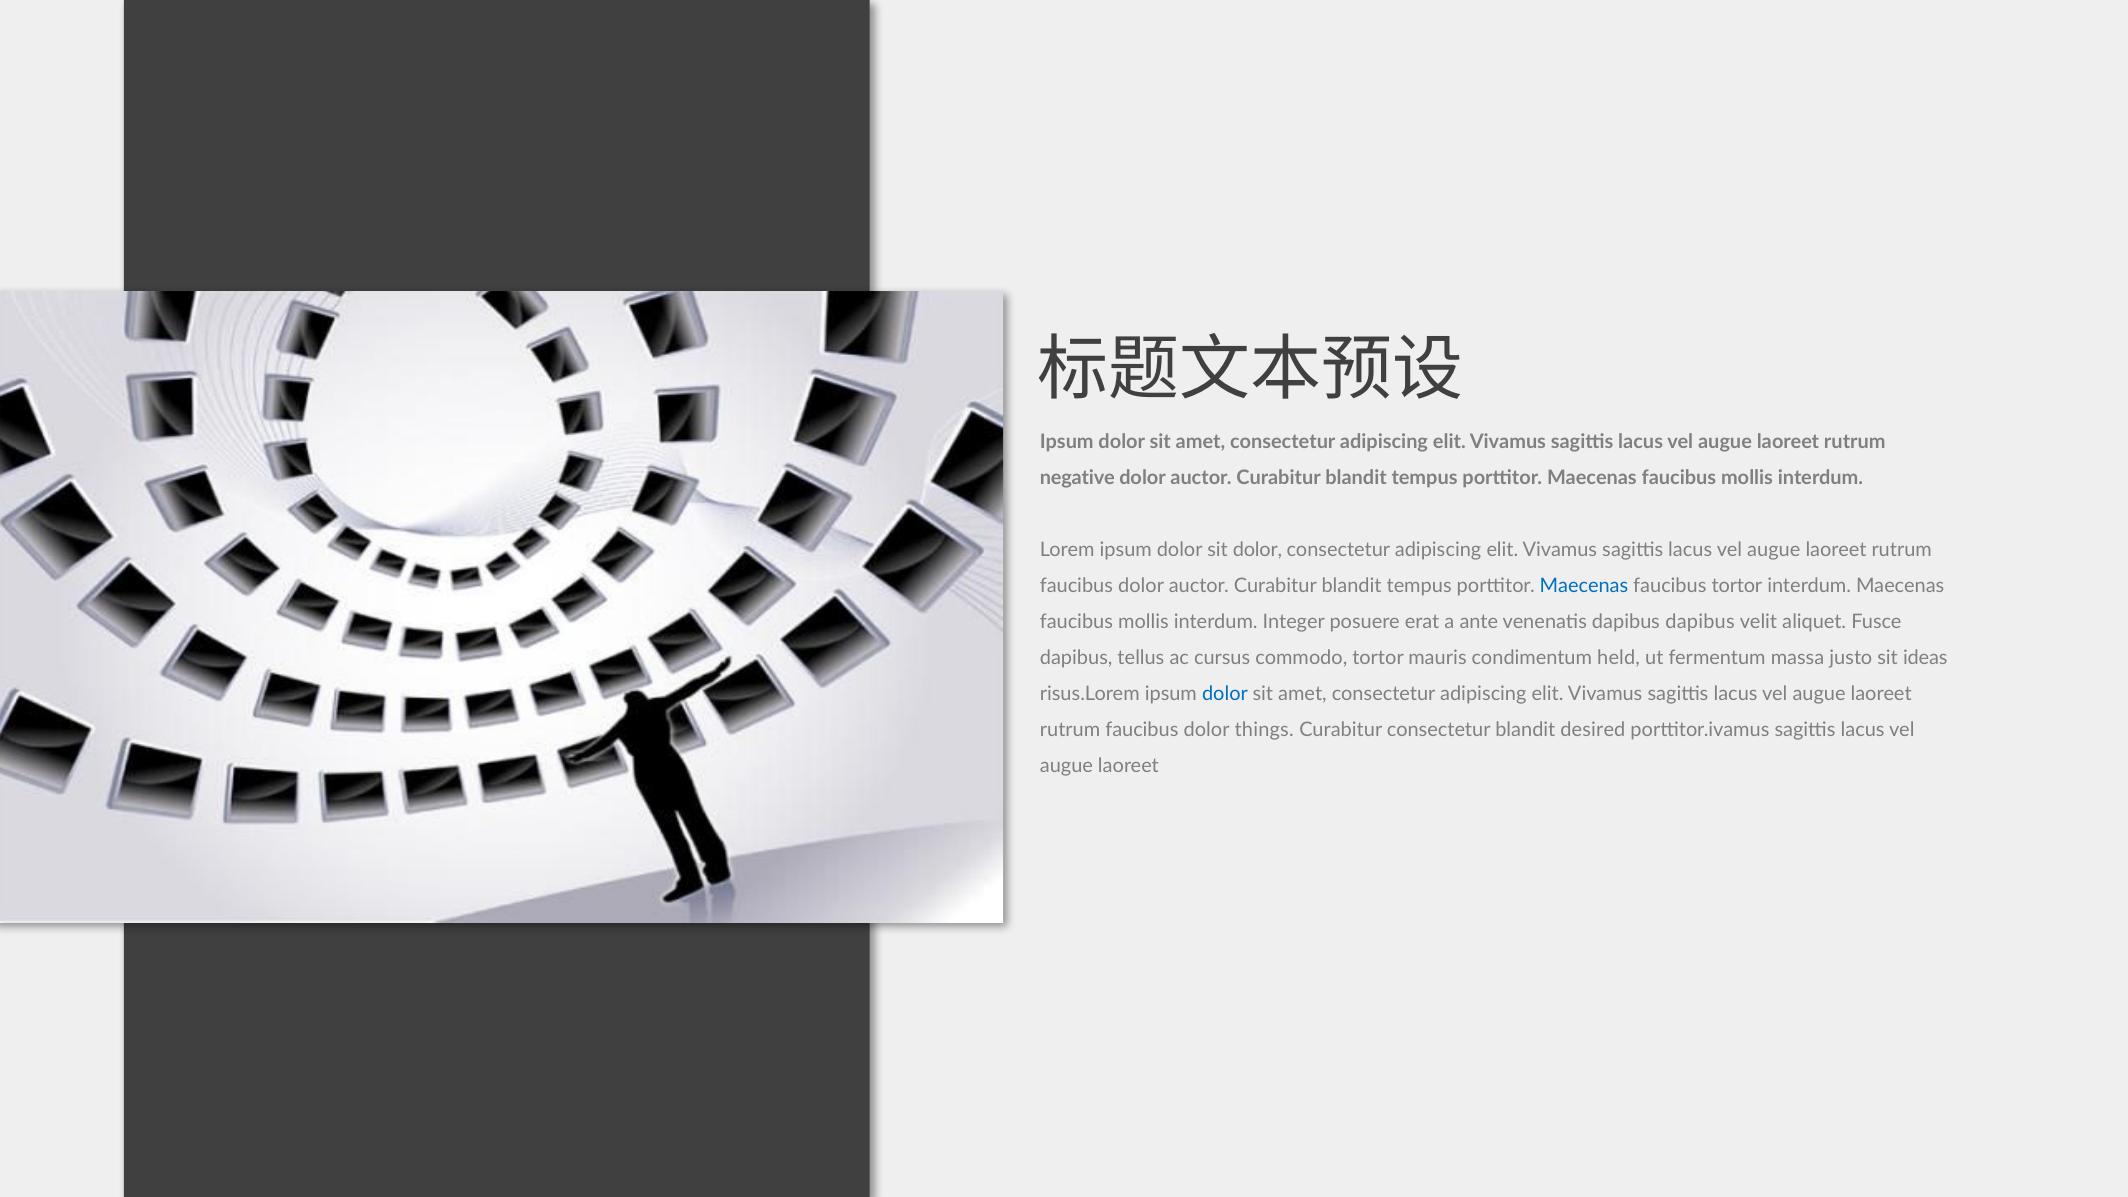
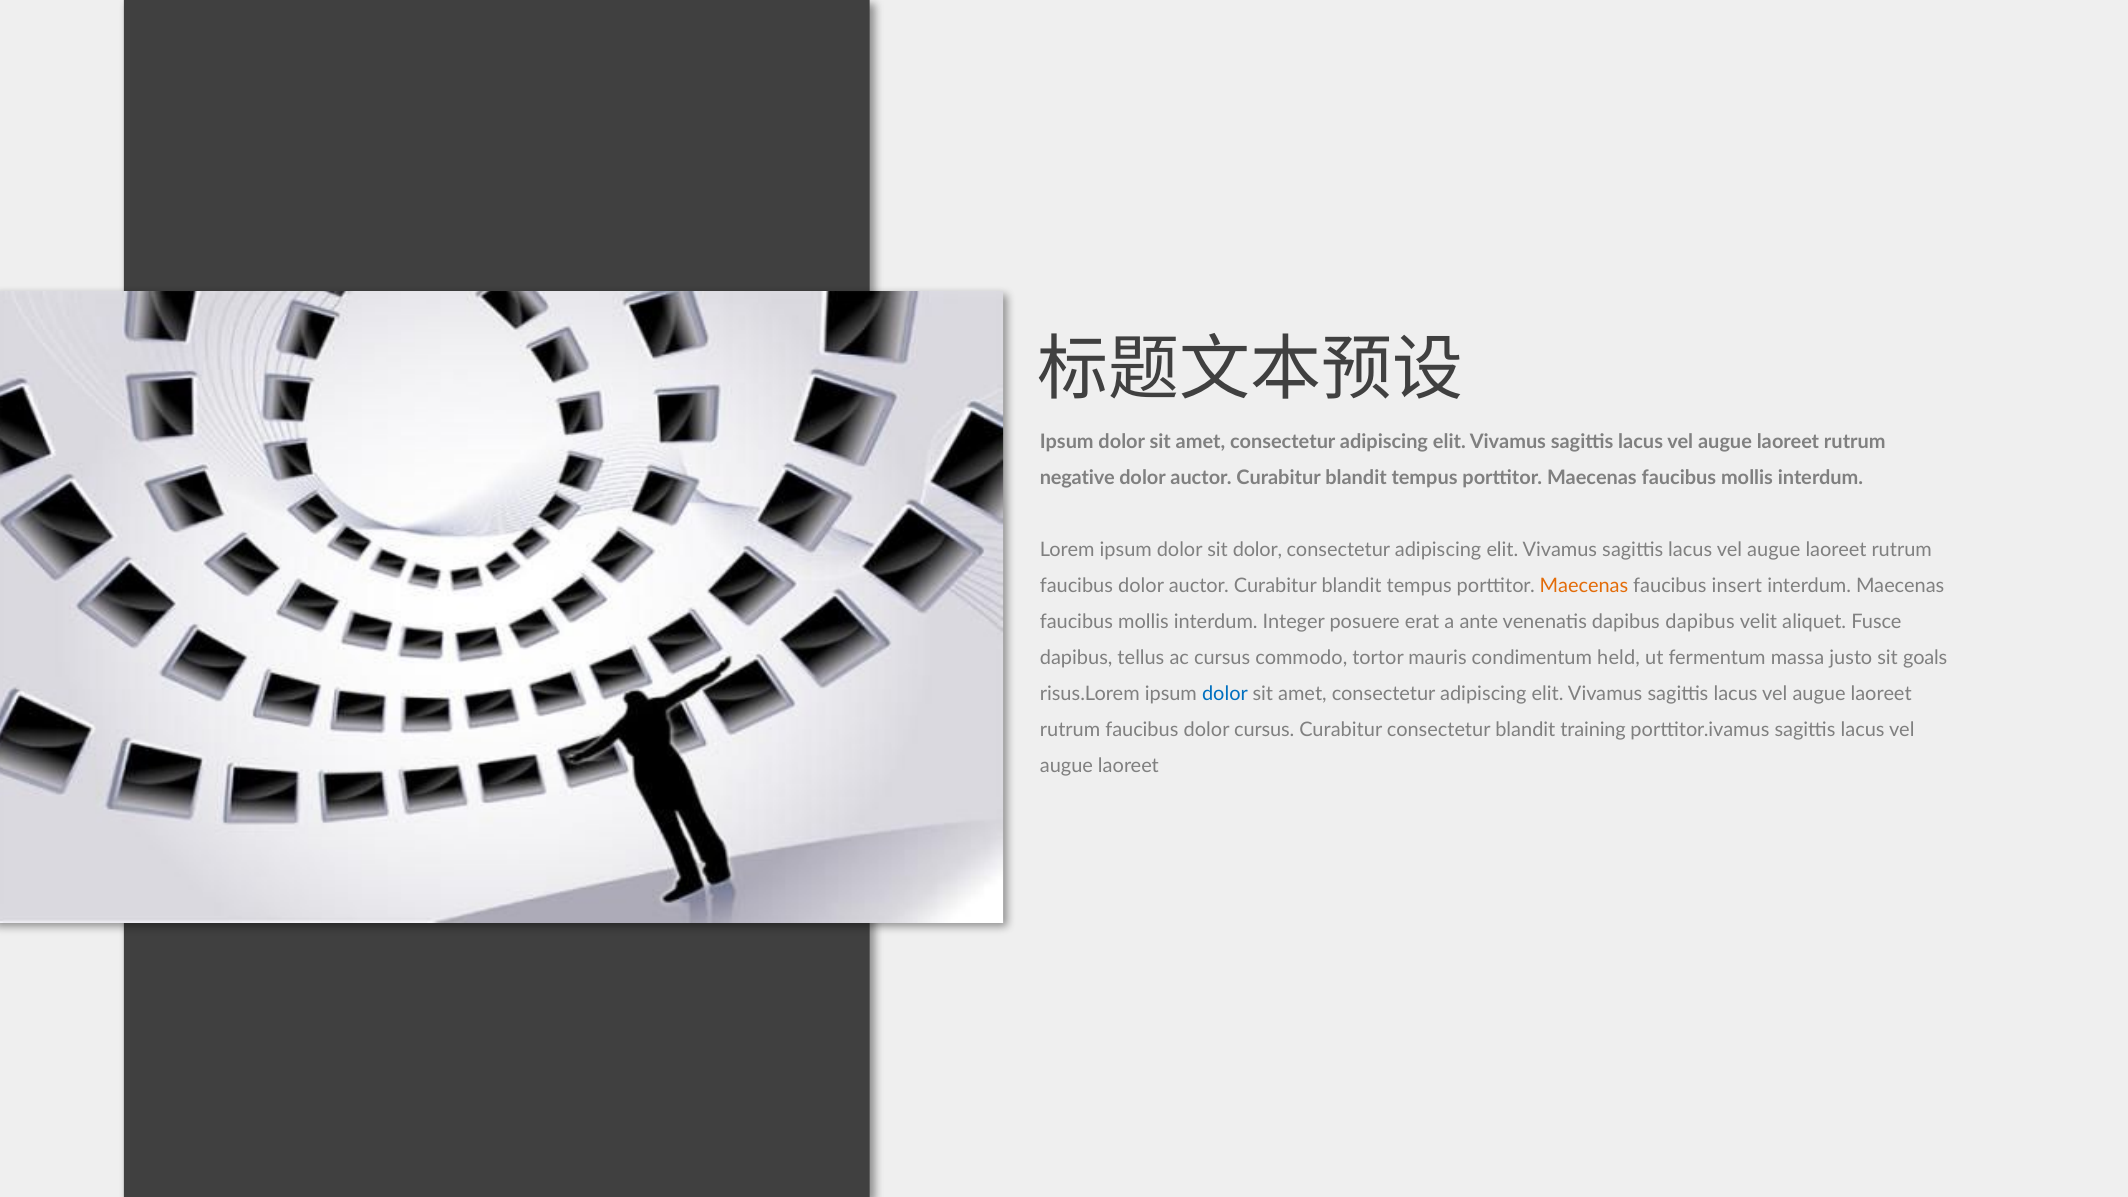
Maecenas at (1584, 586) colour: blue -> orange
faucibus tortor: tortor -> insert
ideas: ideas -> goals
dolor things: things -> cursus
desired: desired -> training
